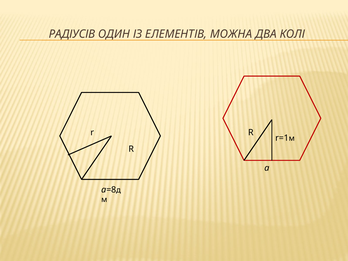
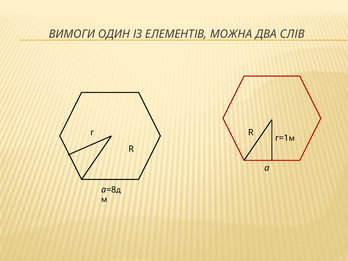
РАДІУСІВ: РАДІУСІВ -> ВИМОГИ
КОЛІ: КОЛІ -> СЛІВ
